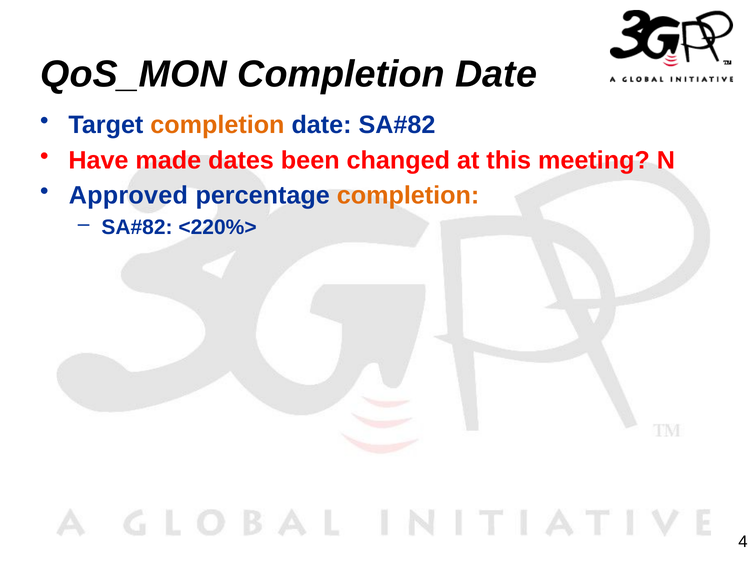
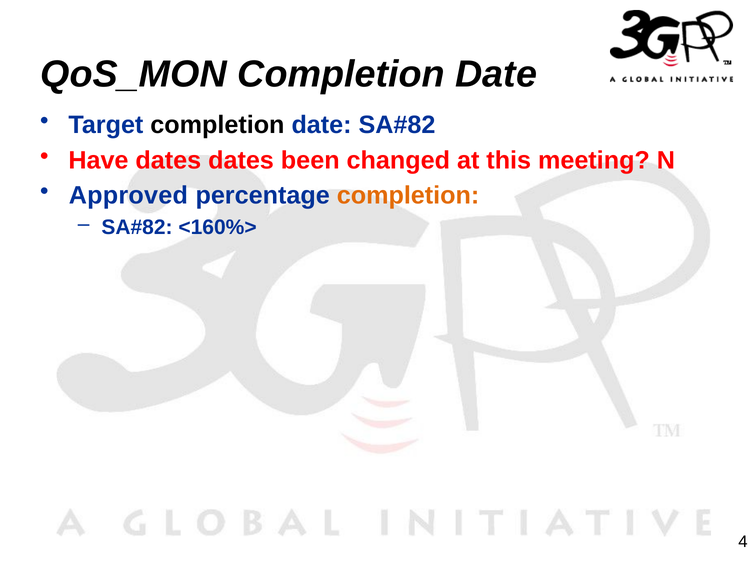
completion at (217, 125) colour: orange -> black
Have made: made -> dates
<220%>: <220%> -> <160%>
